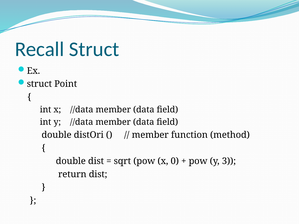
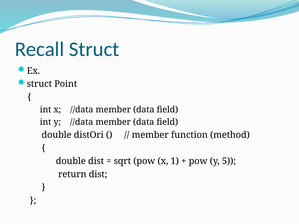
0: 0 -> 1
3: 3 -> 5
